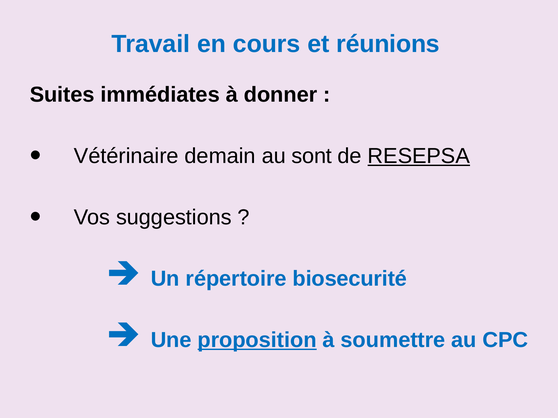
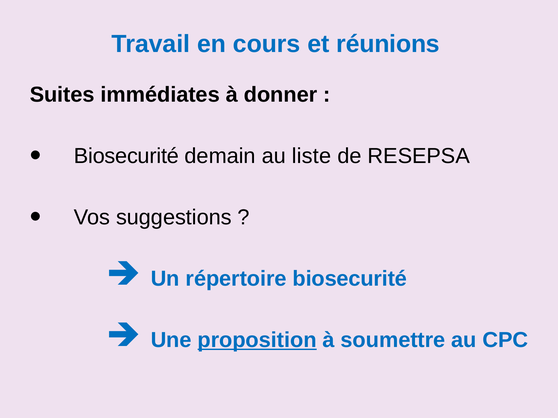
Vétérinaire at (126, 156): Vétérinaire -> Biosecurité
sont: sont -> liste
RESEPSA underline: present -> none
